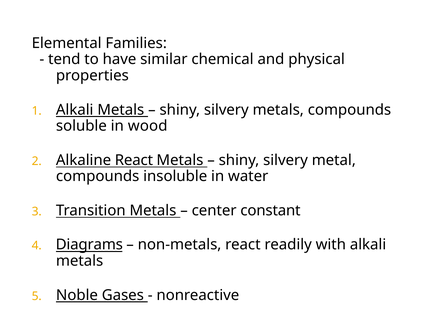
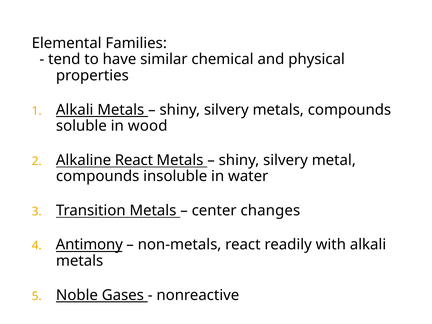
constant: constant -> changes
Diagrams: Diagrams -> Antimony
